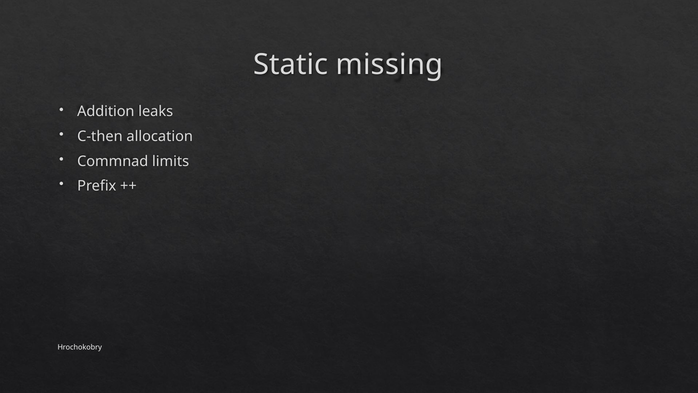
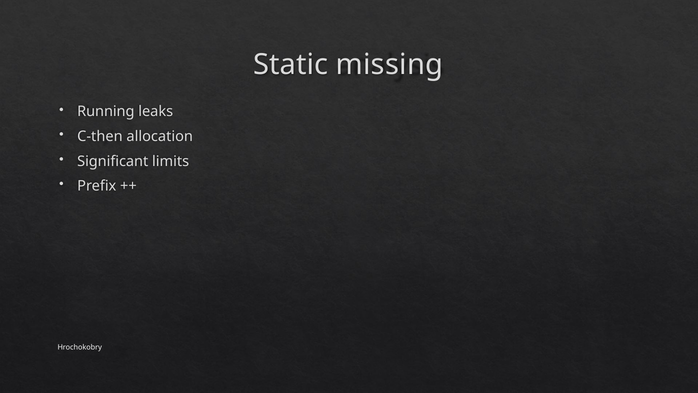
Addition: Addition -> Running
Commnad: Commnad -> Significant
